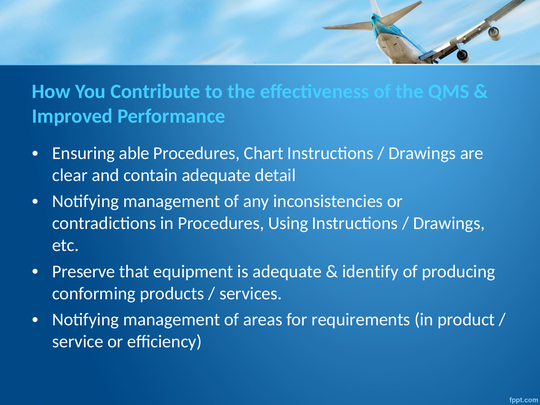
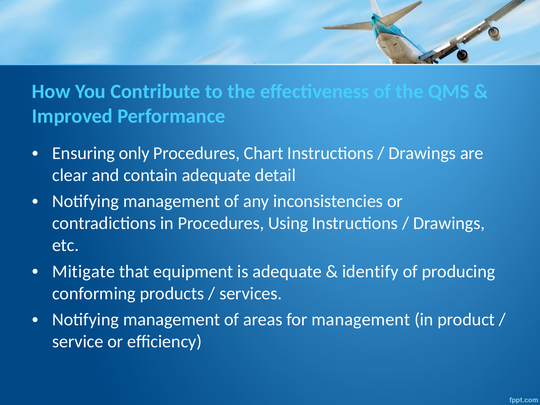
able: able -> only
Preserve: Preserve -> Mitigate
for requirements: requirements -> management
